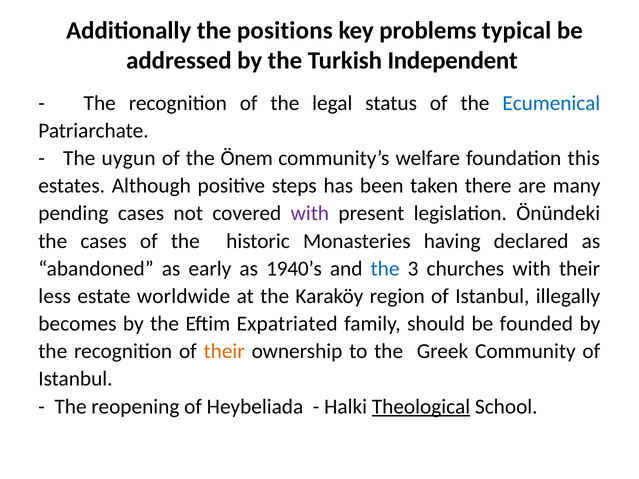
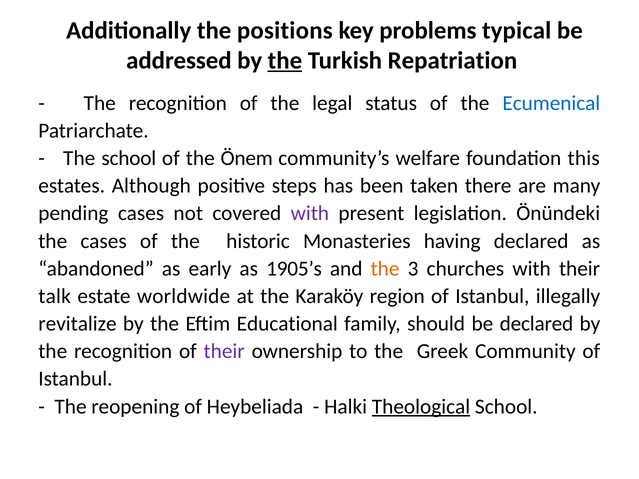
the at (285, 61) underline: none -> present
Independent: Independent -> Repatriation
The uygun: uygun -> school
1940’s: 1940’s -> 1905’s
the at (385, 269) colour: blue -> orange
less: less -> talk
becomes: becomes -> revitalize
Expatriated: Expatriated -> Educational
be founded: founded -> declared
their at (224, 352) colour: orange -> purple
